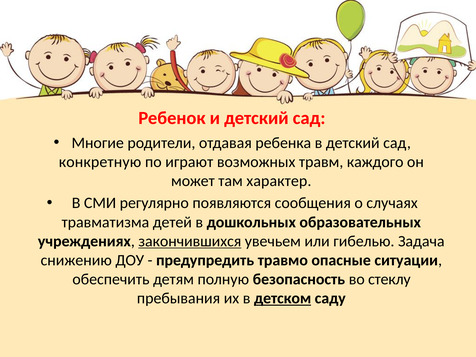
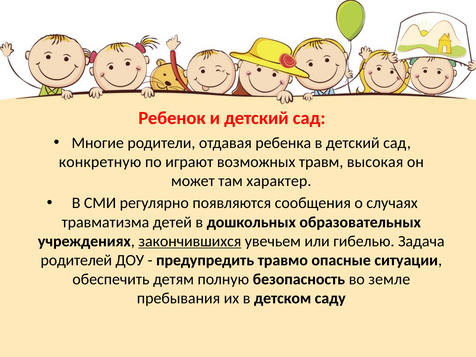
каждого: каждого -> высокая
снижению: снижению -> родителей
стеклу: стеклу -> земле
детском underline: present -> none
